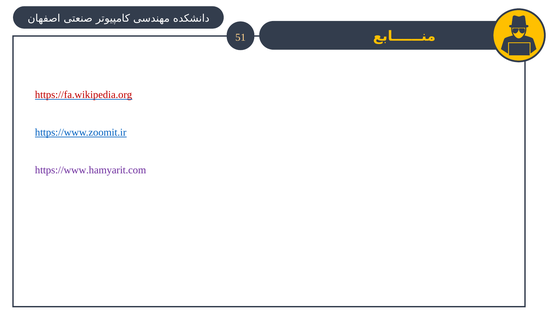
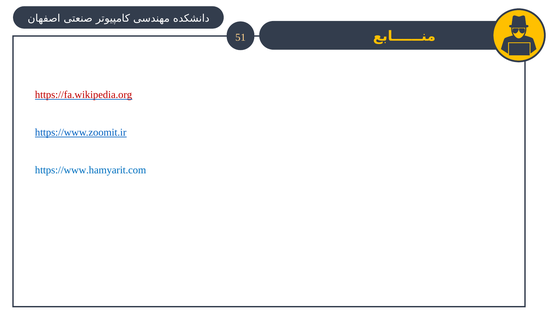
https://www.hamyarit.com colour: purple -> blue
